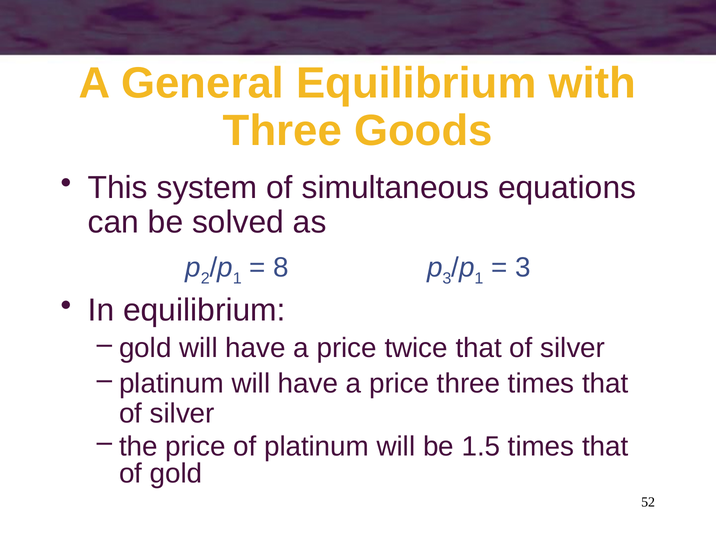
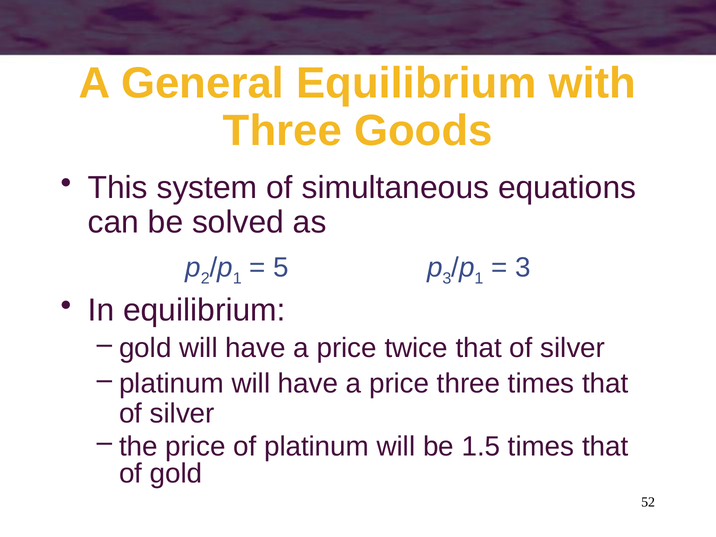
8: 8 -> 5
